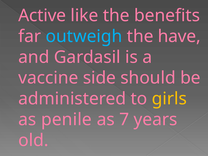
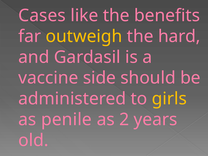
Active: Active -> Cases
outweigh colour: light blue -> yellow
have: have -> hard
7: 7 -> 2
